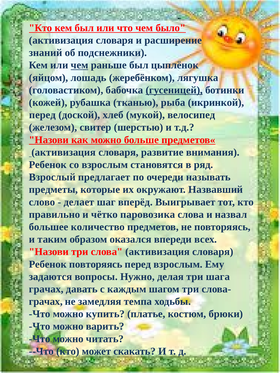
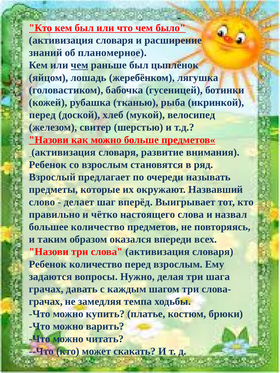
подснежники: подснежники -> планомерное
гусеницей underline: present -> none
паровозика: паровозика -> настоящего
Ребенок повторяясь: повторяясь -> количество
